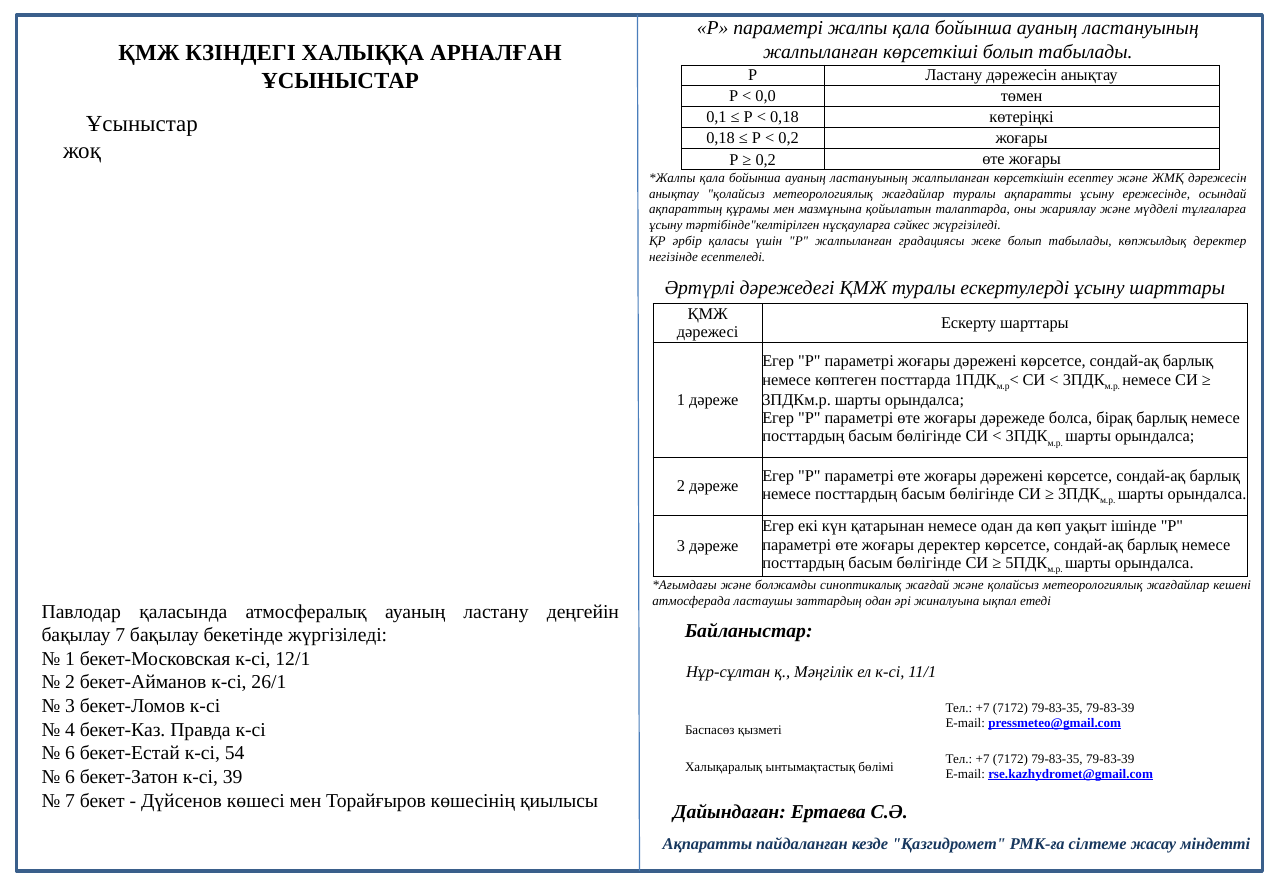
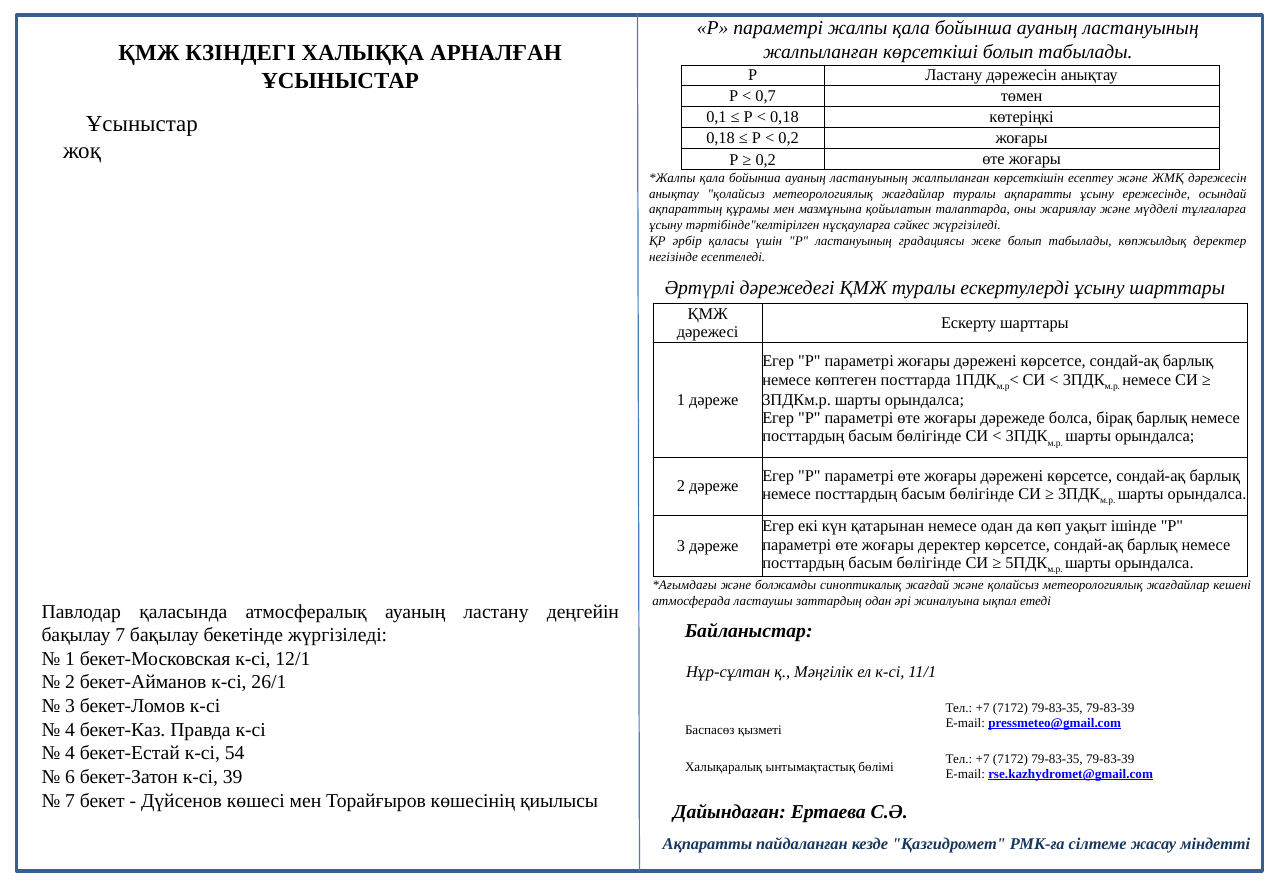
0,0: 0,0 -> 0,7
Р жалпыланған: жалпыланған -> ластануының
6 at (70, 753): 6 -> 4
